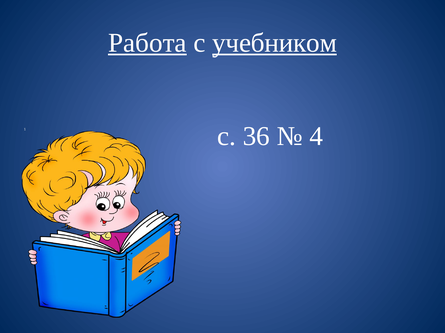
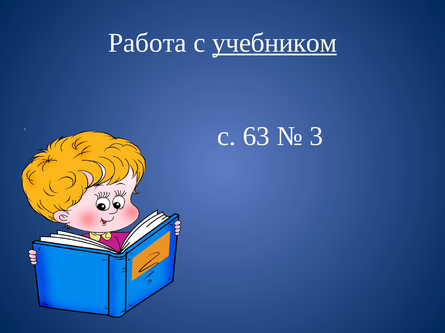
Работа underline: present -> none
36: 36 -> 63
4: 4 -> 3
